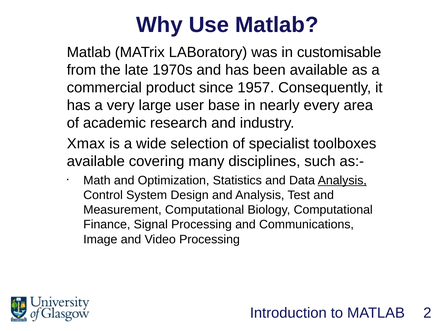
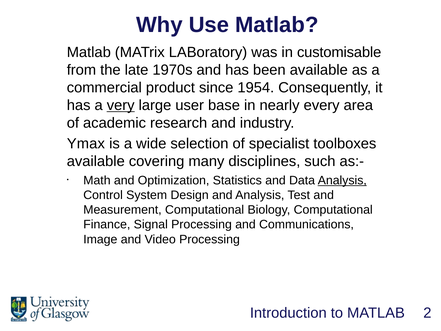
1957: 1957 -> 1954
very underline: none -> present
Xmax: Xmax -> Ymax
